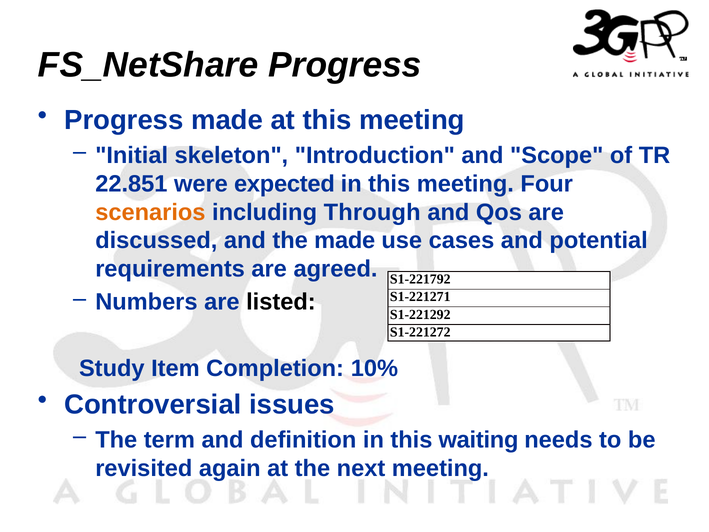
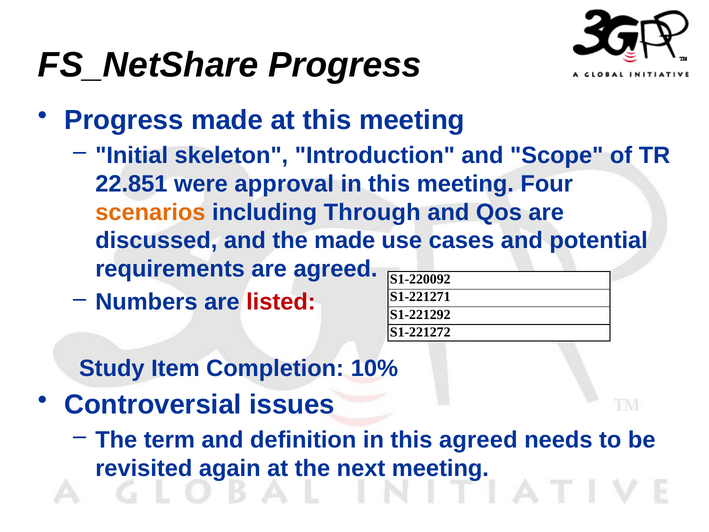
expected: expected -> approval
S1-221792: S1-221792 -> S1-220092
listed colour: black -> red
this waiting: waiting -> agreed
